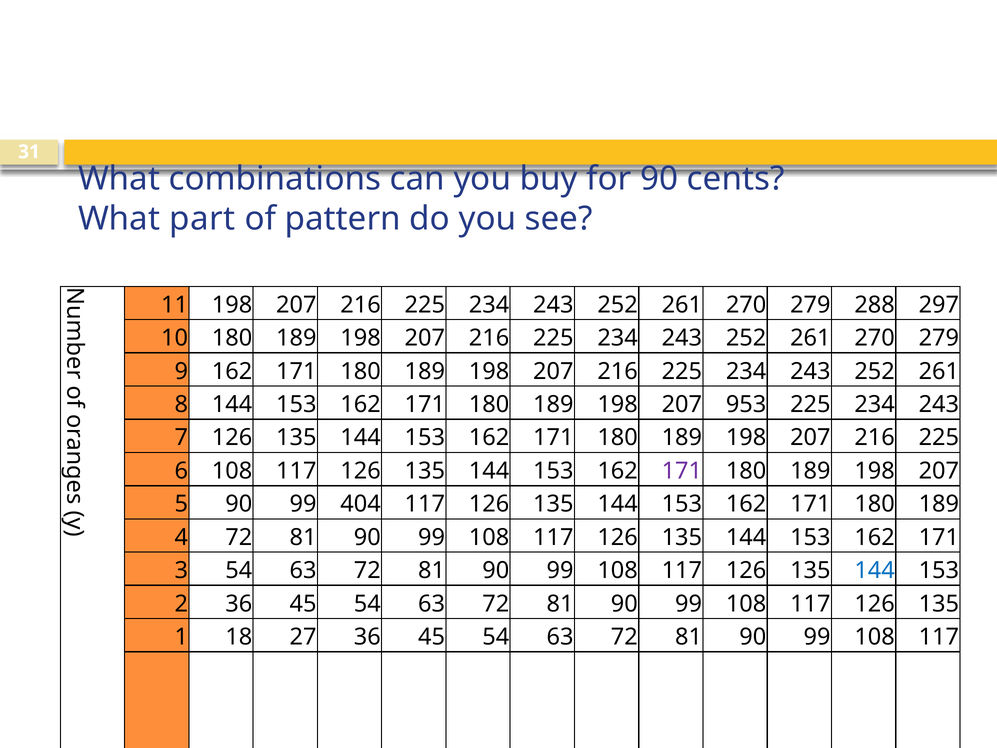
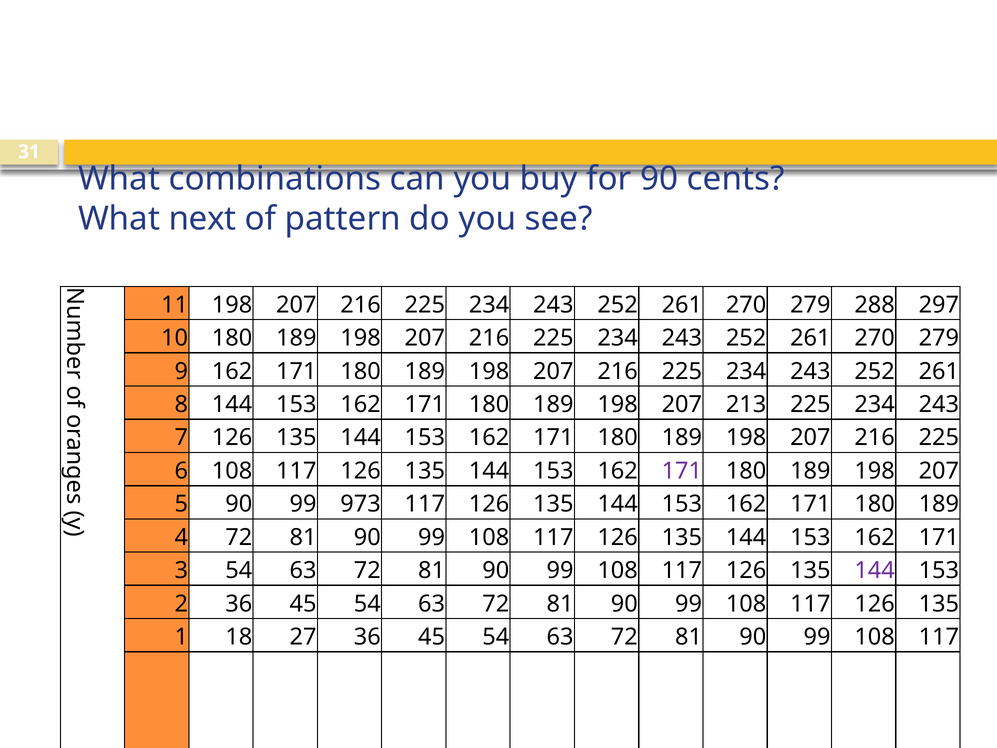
part: part -> next
953: 953 -> 213
404: 404 -> 973
144 at (875, 570) colour: blue -> purple
